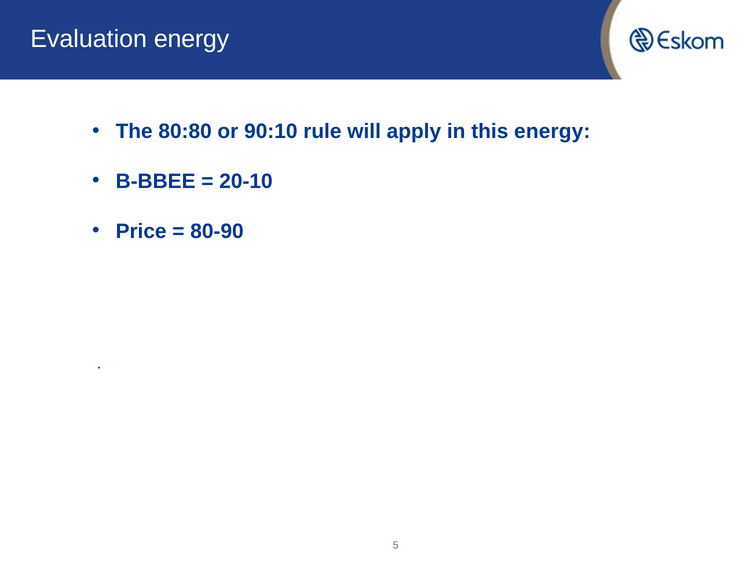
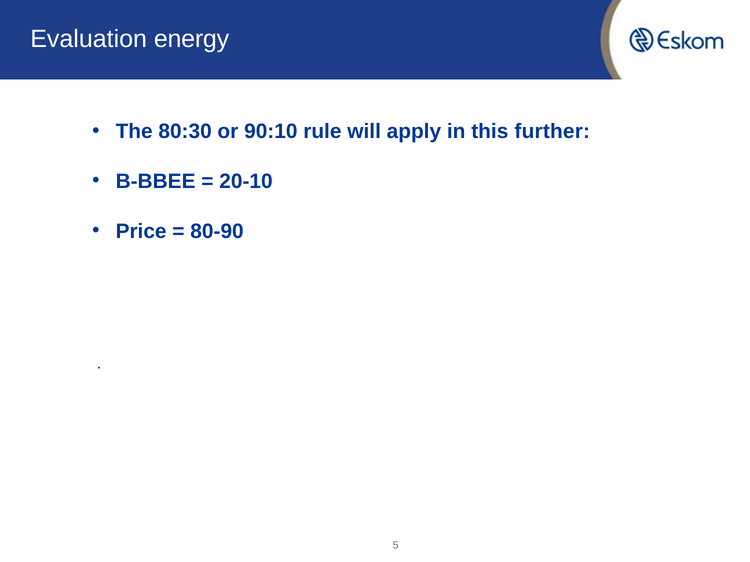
80:80: 80:80 -> 80:30
this energy: energy -> further
